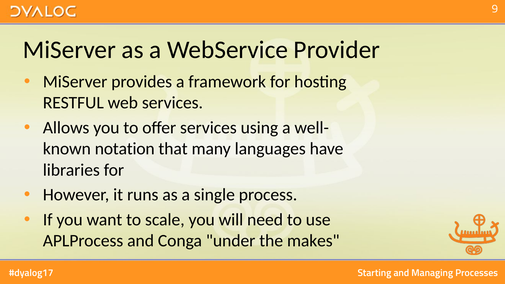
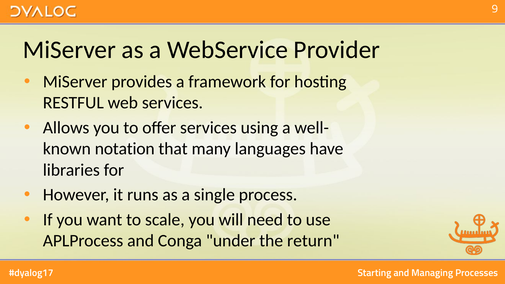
makes: makes -> return
